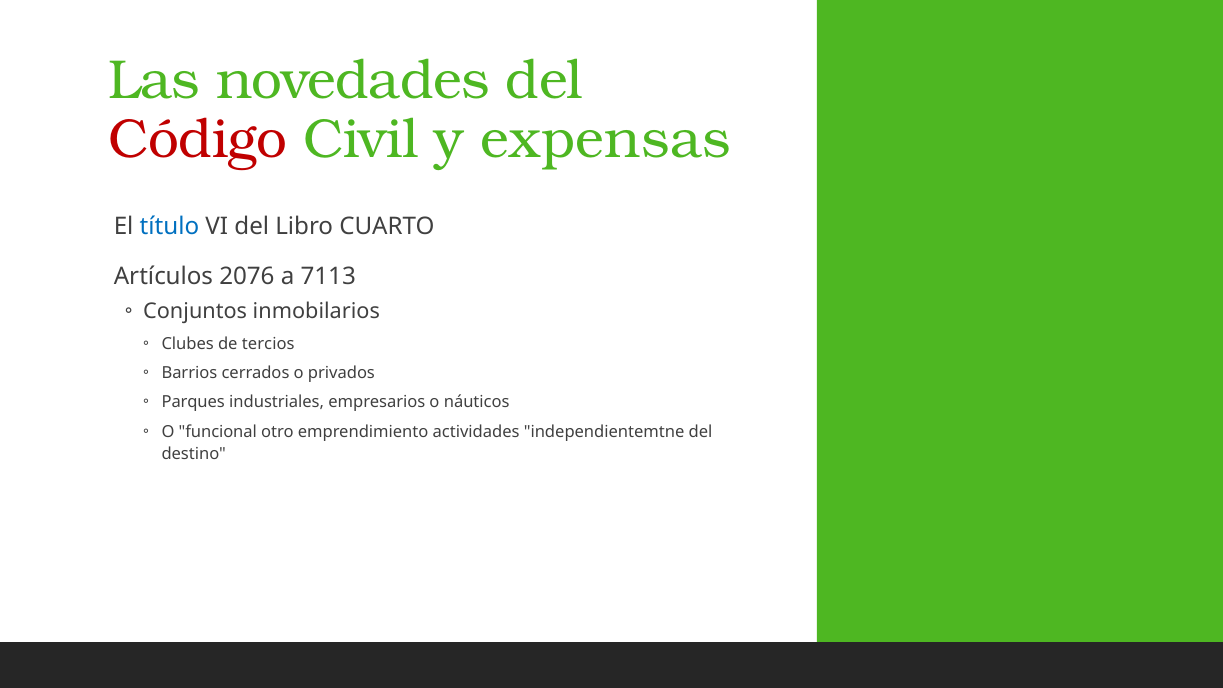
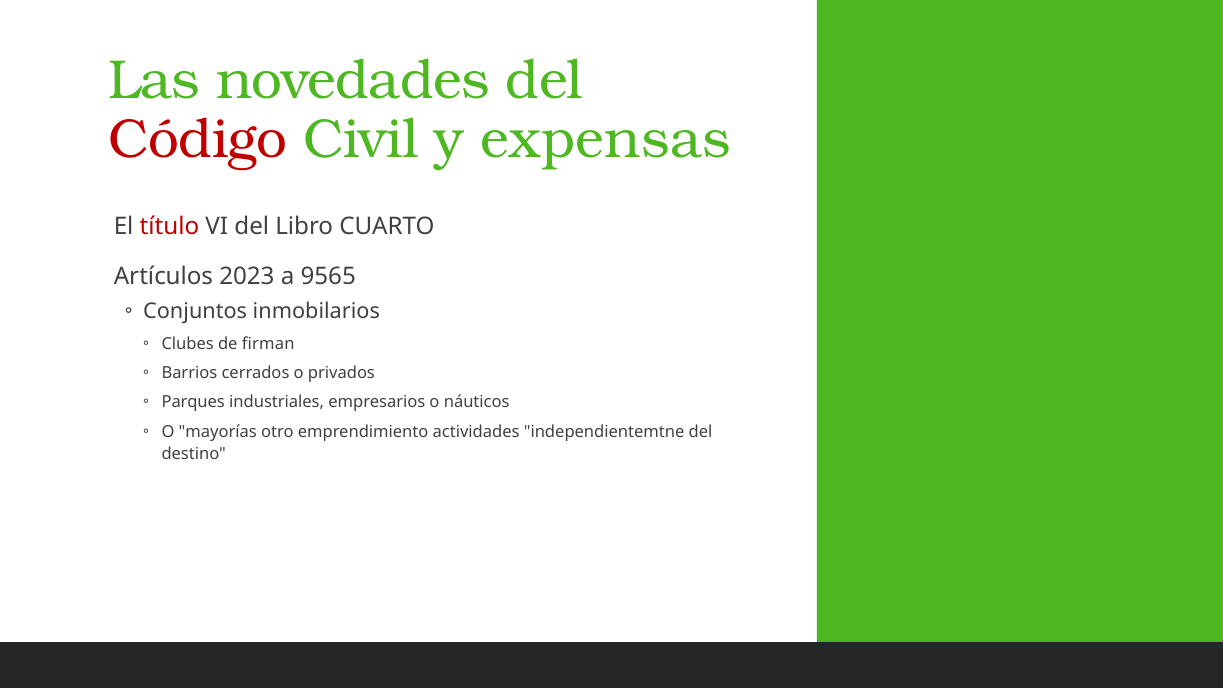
título colour: blue -> red
2076: 2076 -> 2023
7113: 7113 -> 9565
tercios: tercios -> firman
funcional: funcional -> mayorías
